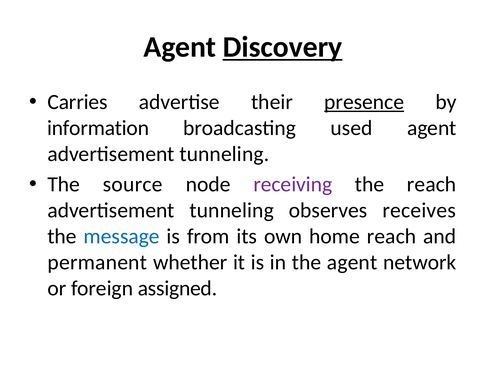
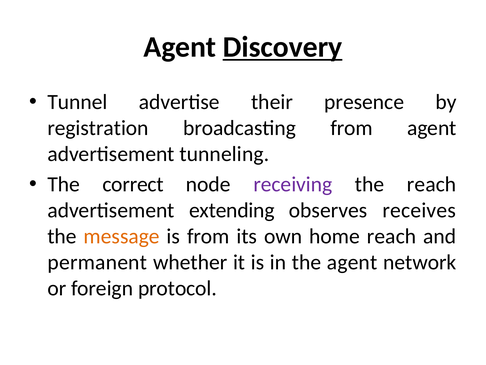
Carries: Carries -> Tunnel
presence underline: present -> none
information: information -> registration
broadcasting used: used -> from
source: source -> correct
tunneling at (232, 210): tunneling -> extending
message colour: blue -> orange
assigned: assigned -> protocol
